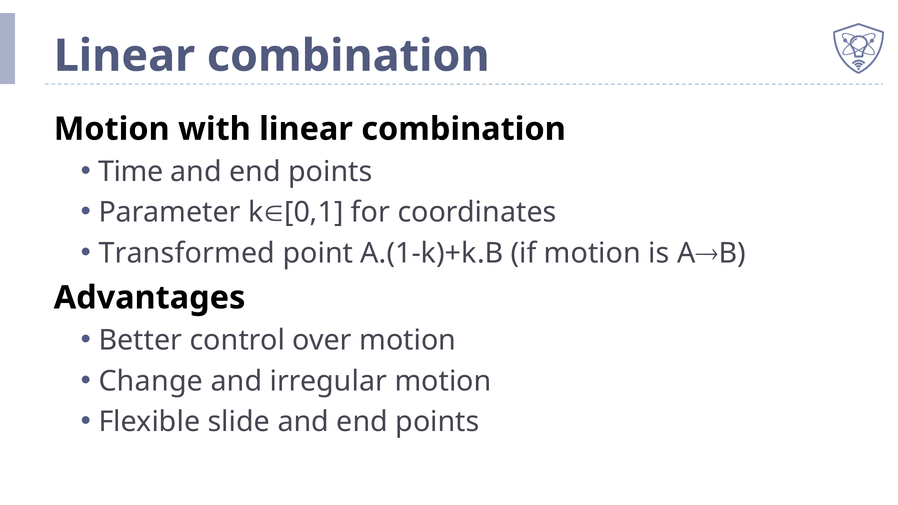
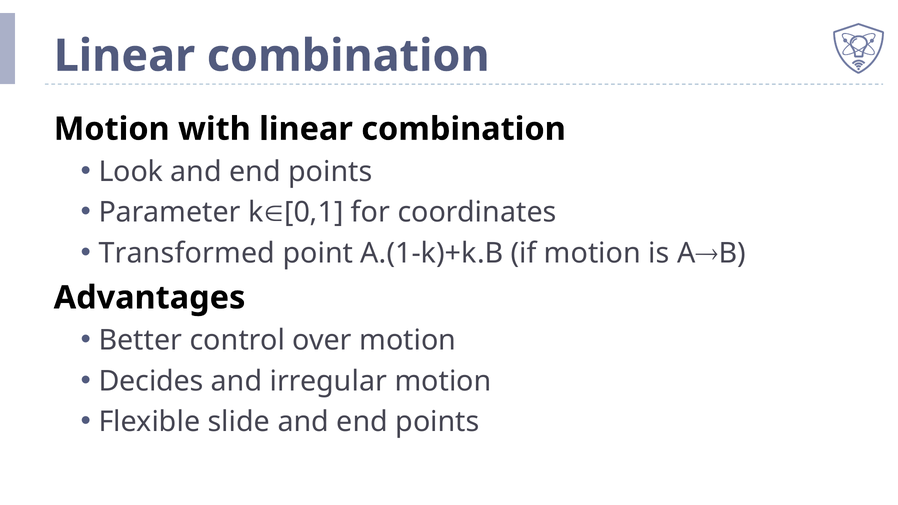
Time: Time -> Look
Change: Change -> Decides
